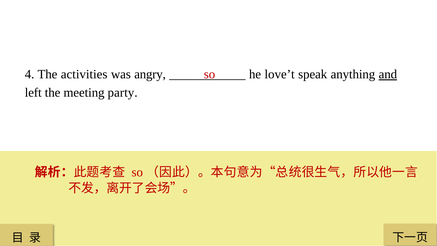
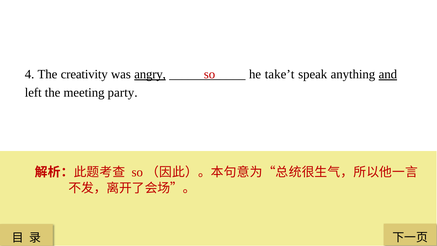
activities: activities -> creativity
angry underline: none -> present
love’t: love’t -> take’t
